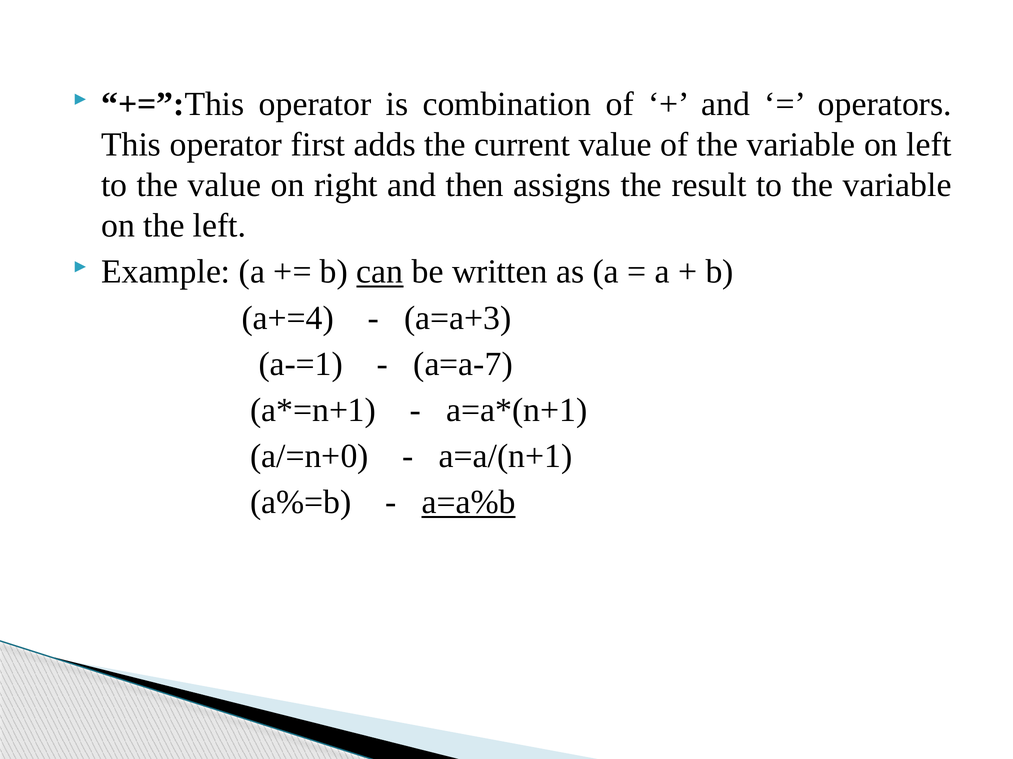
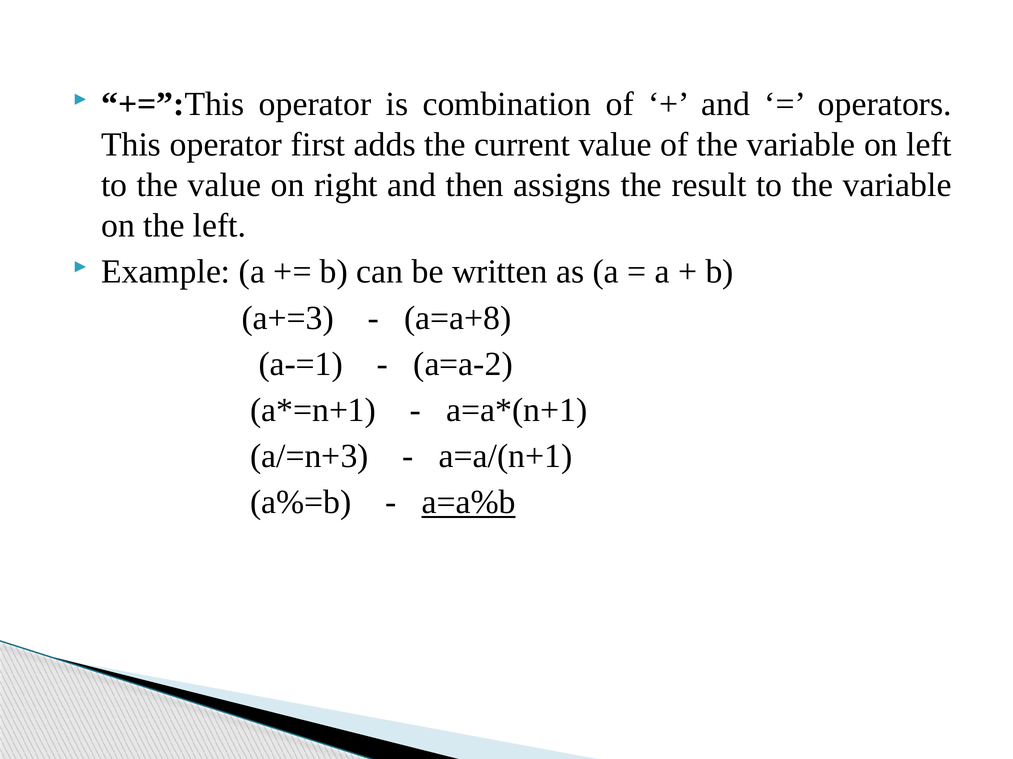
can underline: present -> none
a+=4: a+=4 -> a+=3
a=a+3: a=a+3 -> a=a+8
a=a-7: a=a-7 -> a=a-2
a/=n+0: a/=n+0 -> a/=n+3
